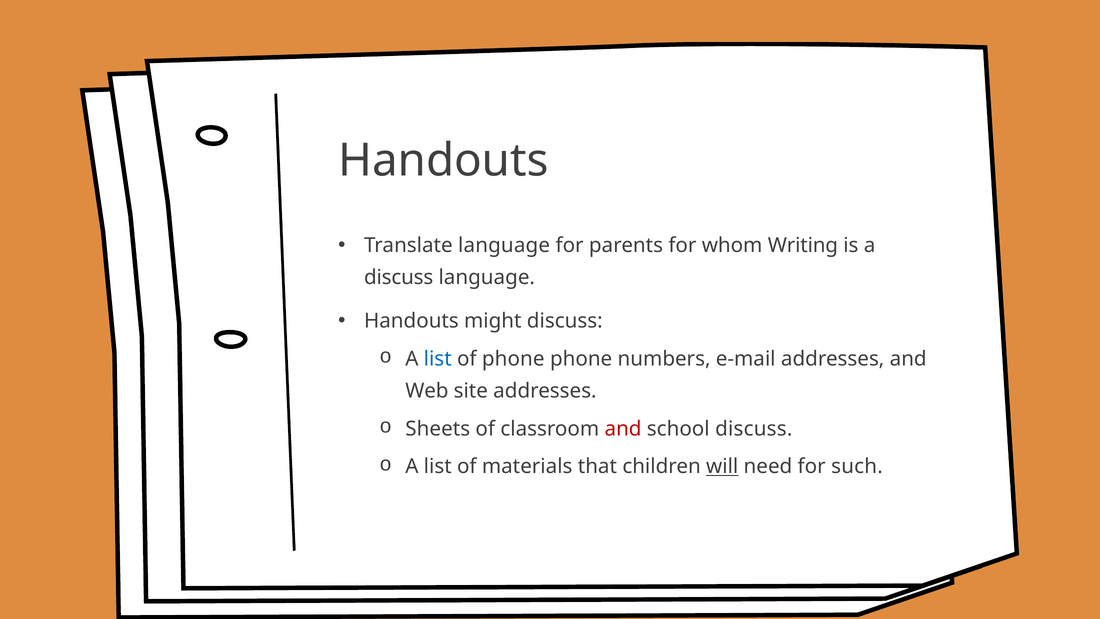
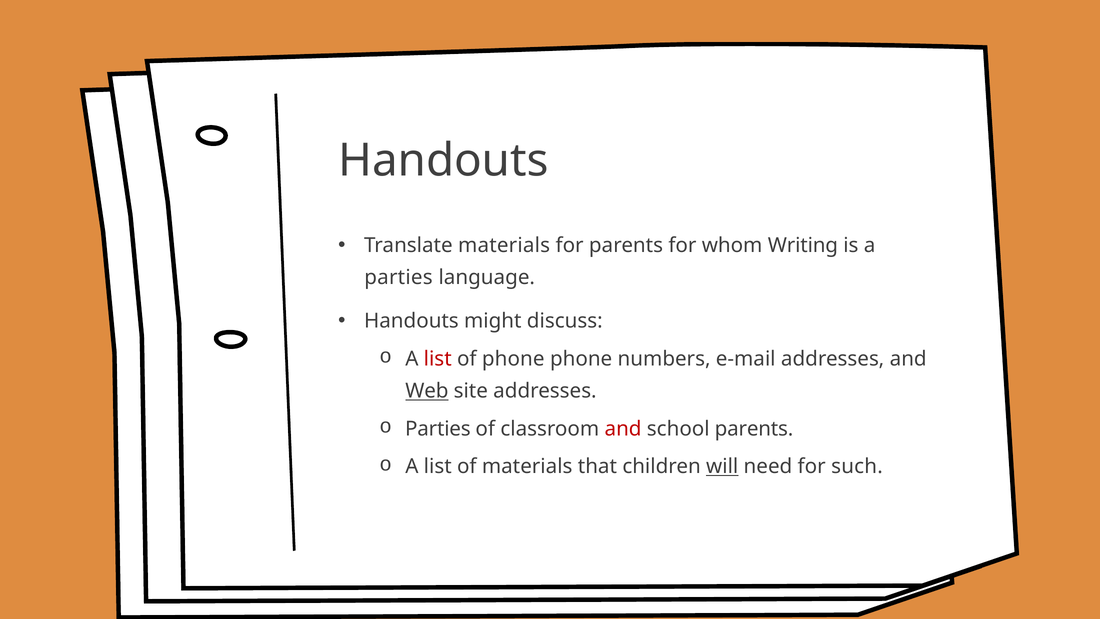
Translate language: language -> materials
discuss at (399, 277): discuss -> parties
list at (438, 359) colour: blue -> red
Web underline: none -> present
Sheets at (438, 429): Sheets -> Parties
school discuss: discuss -> parents
